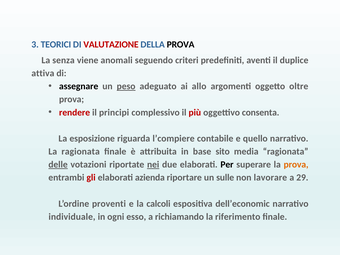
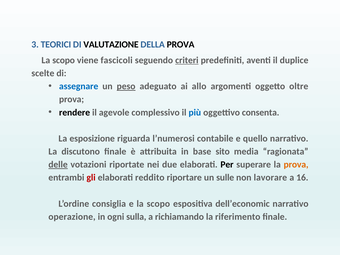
VALUTAZIONE colour: red -> black
senza at (64, 60): senza -> scopo
anomali: anomali -> fascicoli
criteri underline: none -> present
attiva: attiva -> scelte
assegnare colour: black -> blue
rendere colour: red -> black
principi: principi -> agevole
più colour: red -> blue
l’compiere: l’compiere -> l’numerosi
La ragionata: ragionata -> discutono
nei underline: present -> none
azienda: azienda -> reddito
29: 29 -> 16
proventi: proventi -> consiglia
e la calcoli: calcoli -> scopo
individuale: individuale -> operazione
esso: esso -> sulla
